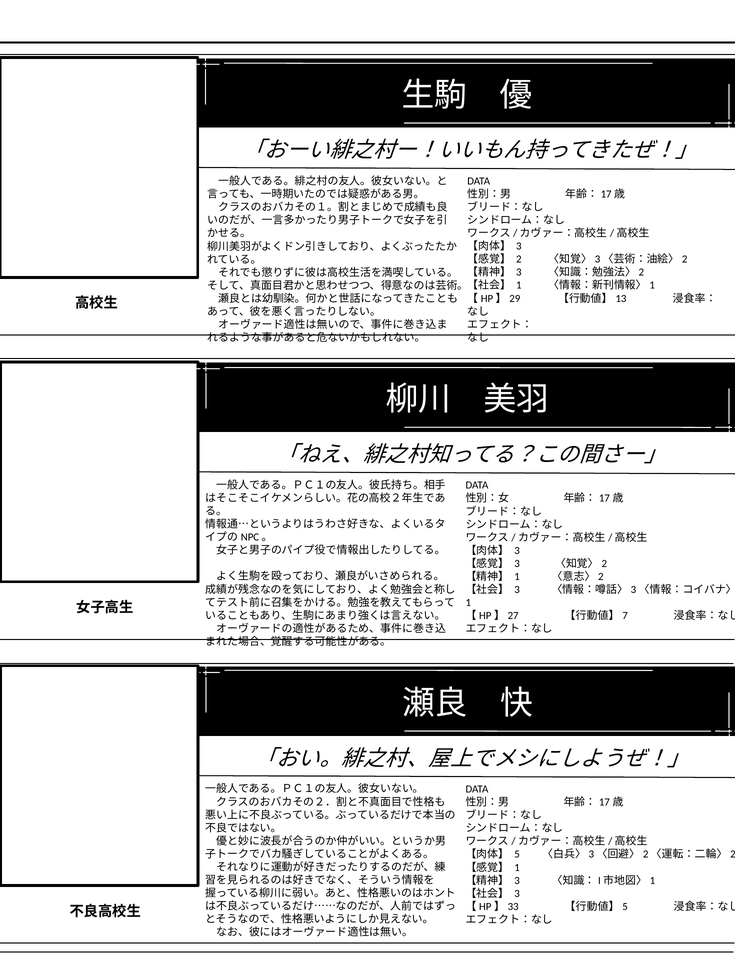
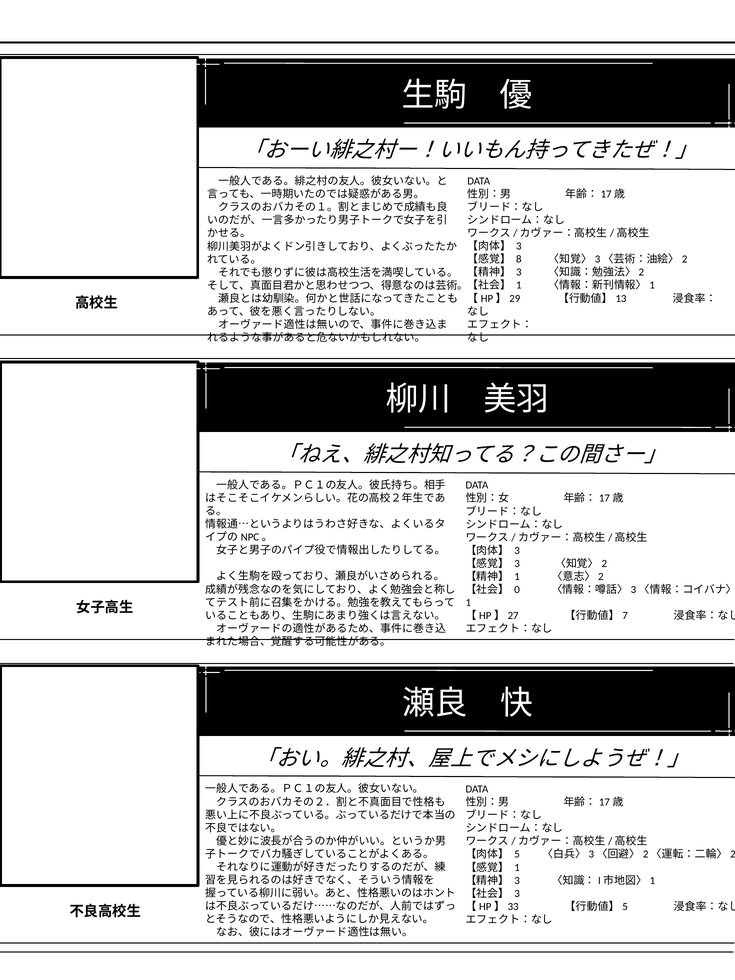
2 at (519, 259): 2 -> 8
3 at (517, 590): 3 -> 0
